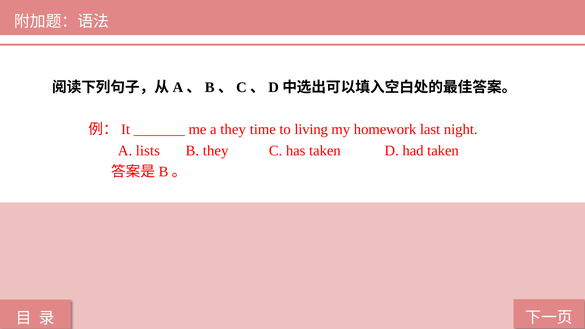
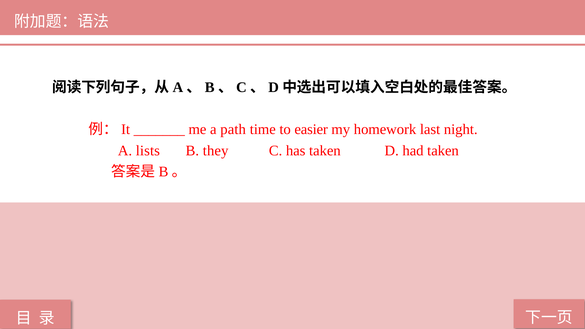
a they: they -> path
living: living -> easier
